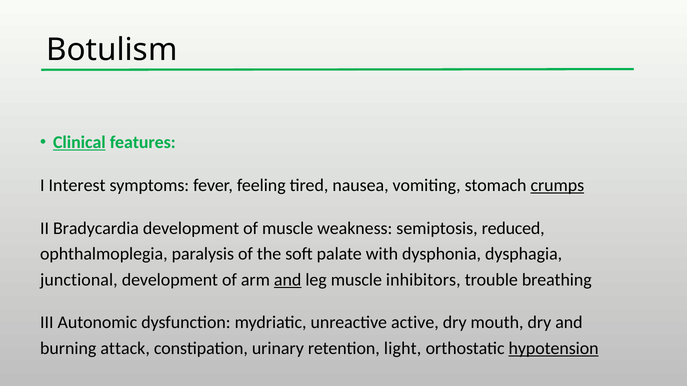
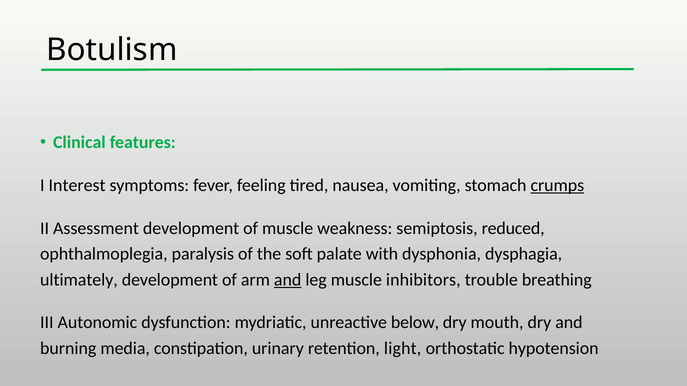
Clinical underline: present -> none
Bradycardia: Bradycardia -> Assessment
junctional: junctional -> ultimately
active: active -> below
attack: attack -> media
hypotension underline: present -> none
